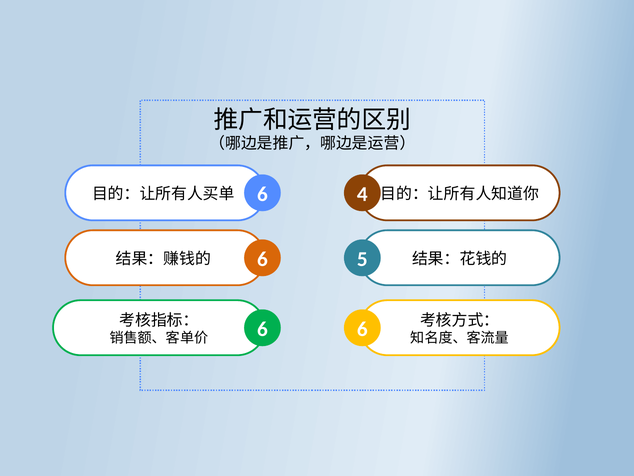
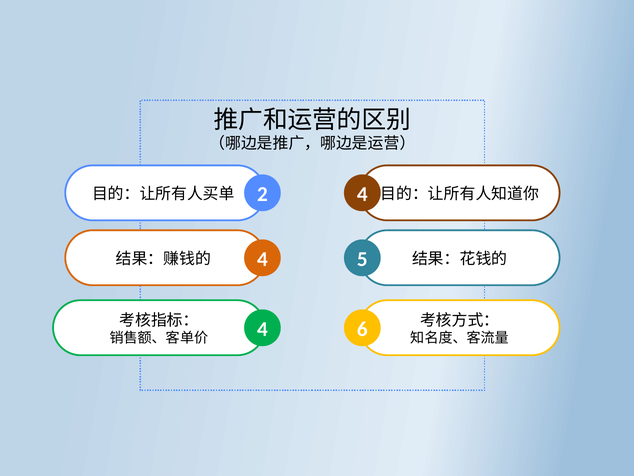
6 at (262, 194): 6 -> 2
6 at (262, 259): 6 -> 4
6 at (262, 329): 6 -> 4
